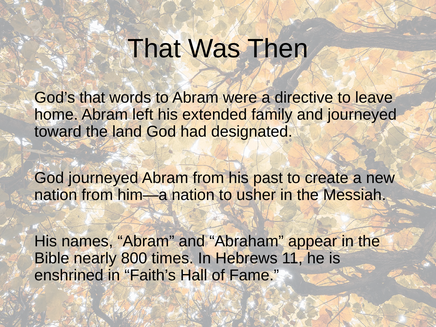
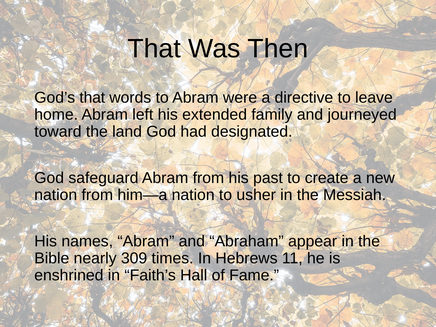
God journeyed: journeyed -> safeguard
800: 800 -> 309
